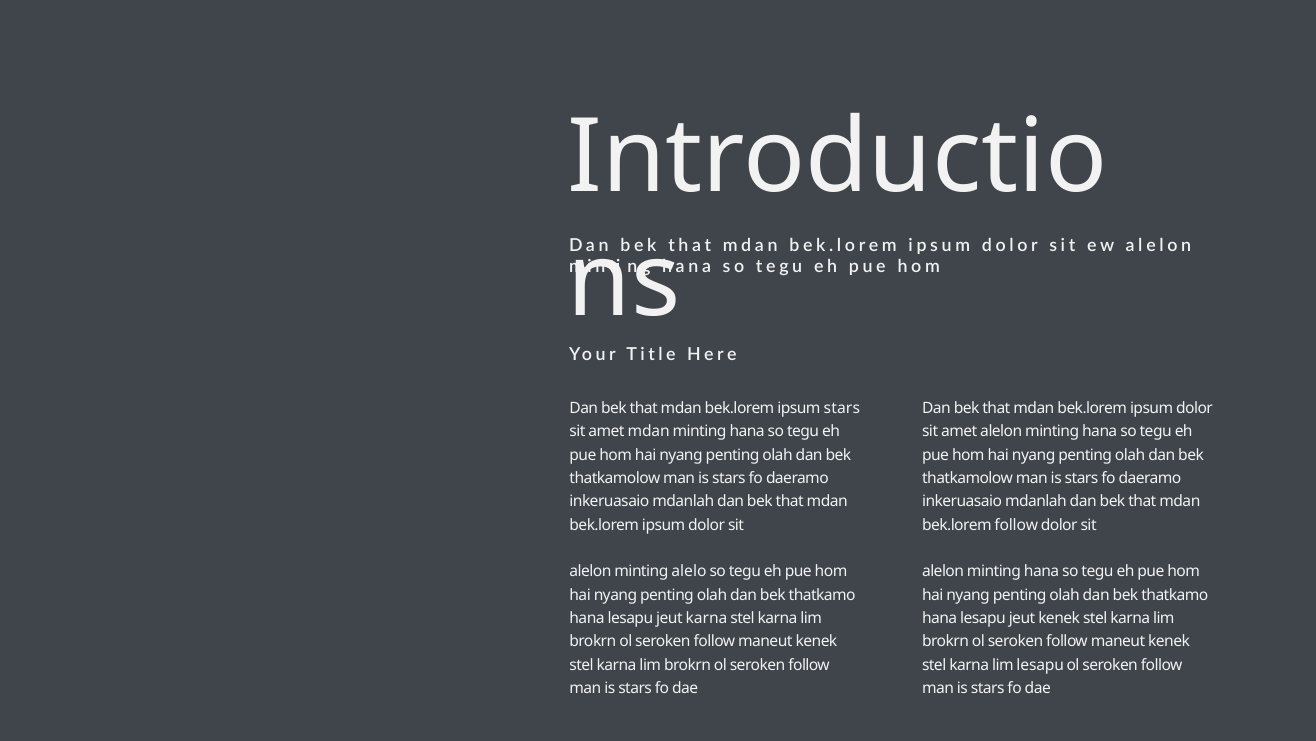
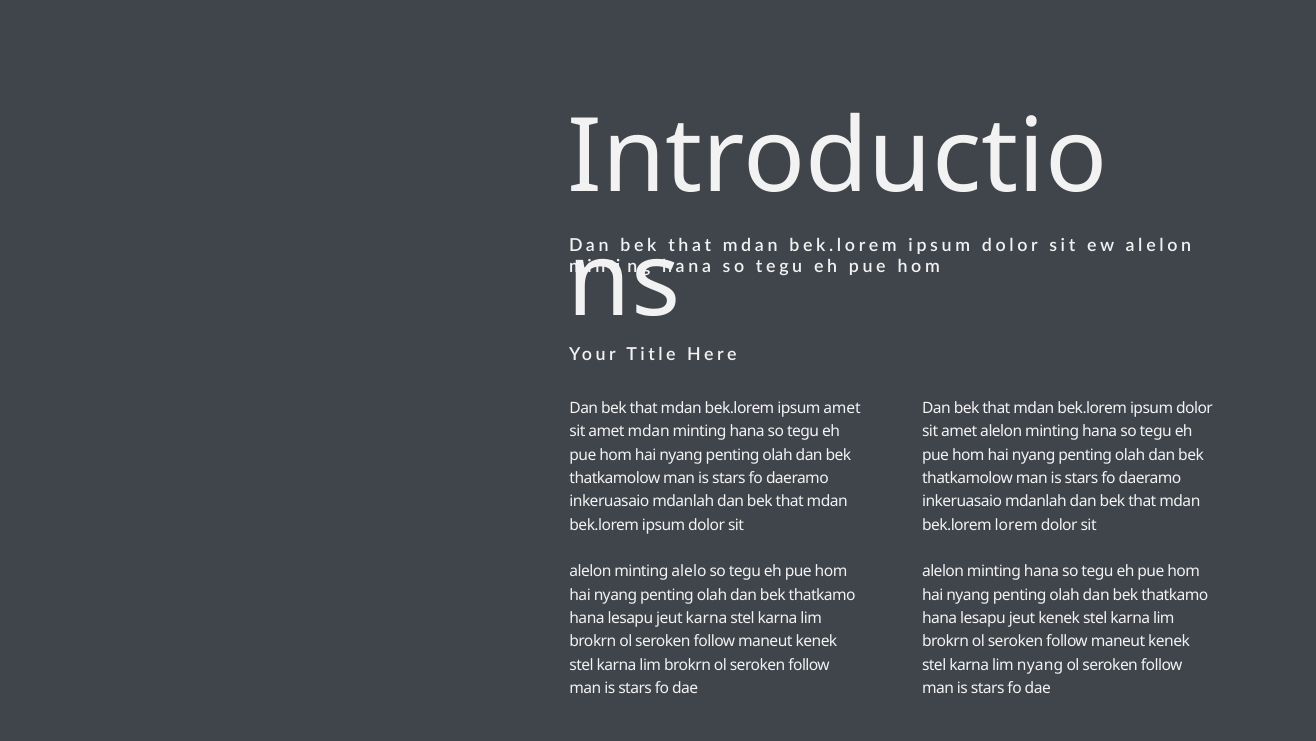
ipsum stars: stars -> amet
bek.lorem follow: follow -> lorem
lim lesapu: lesapu -> nyang
